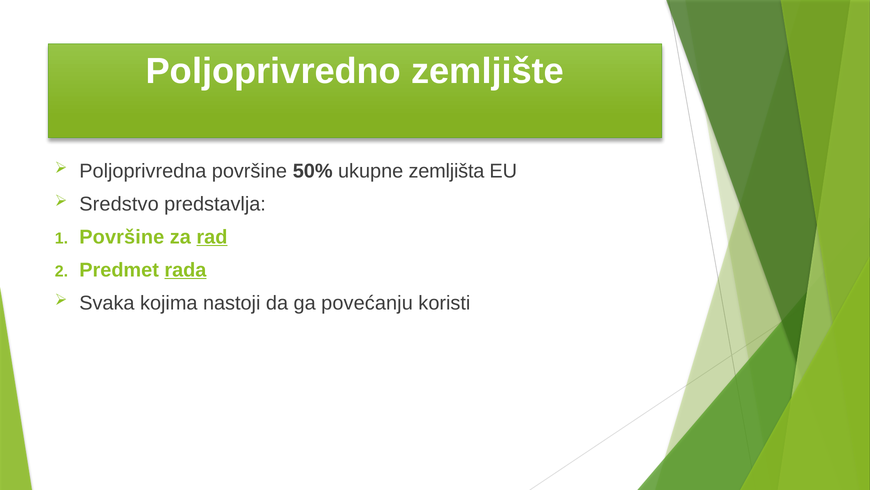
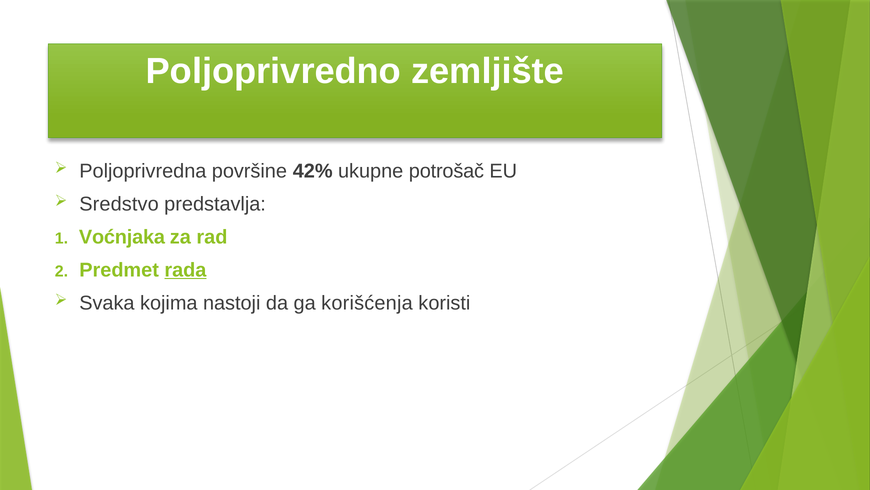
50%: 50% -> 42%
zemljišta: zemljišta -> potrošač
Površine at (122, 237): Površine -> Voćnjaka
rad underline: present -> none
povećanju: povećanju -> korišćenja
